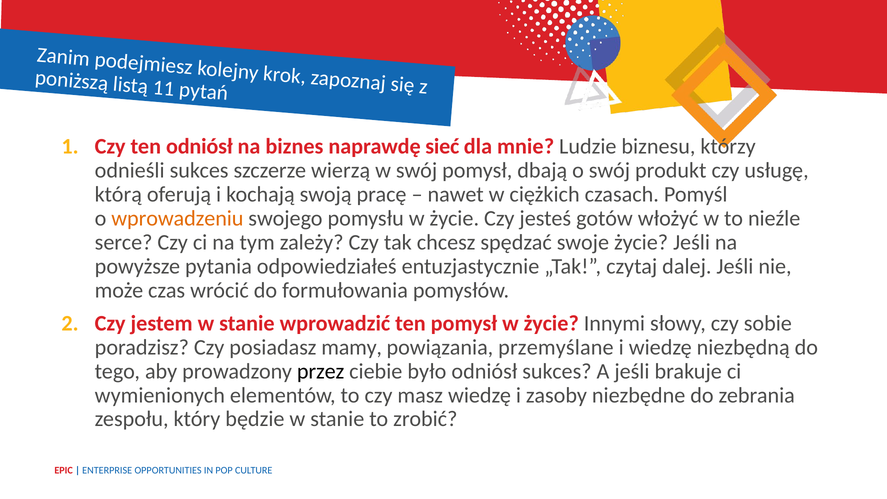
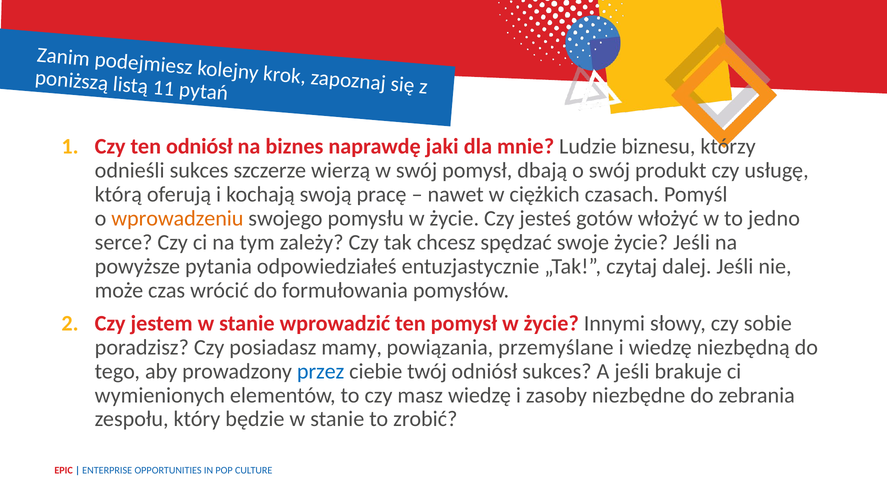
sieć: sieć -> jaki
nieźle: nieźle -> jedno
przez colour: black -> blue
było: było -> twój
